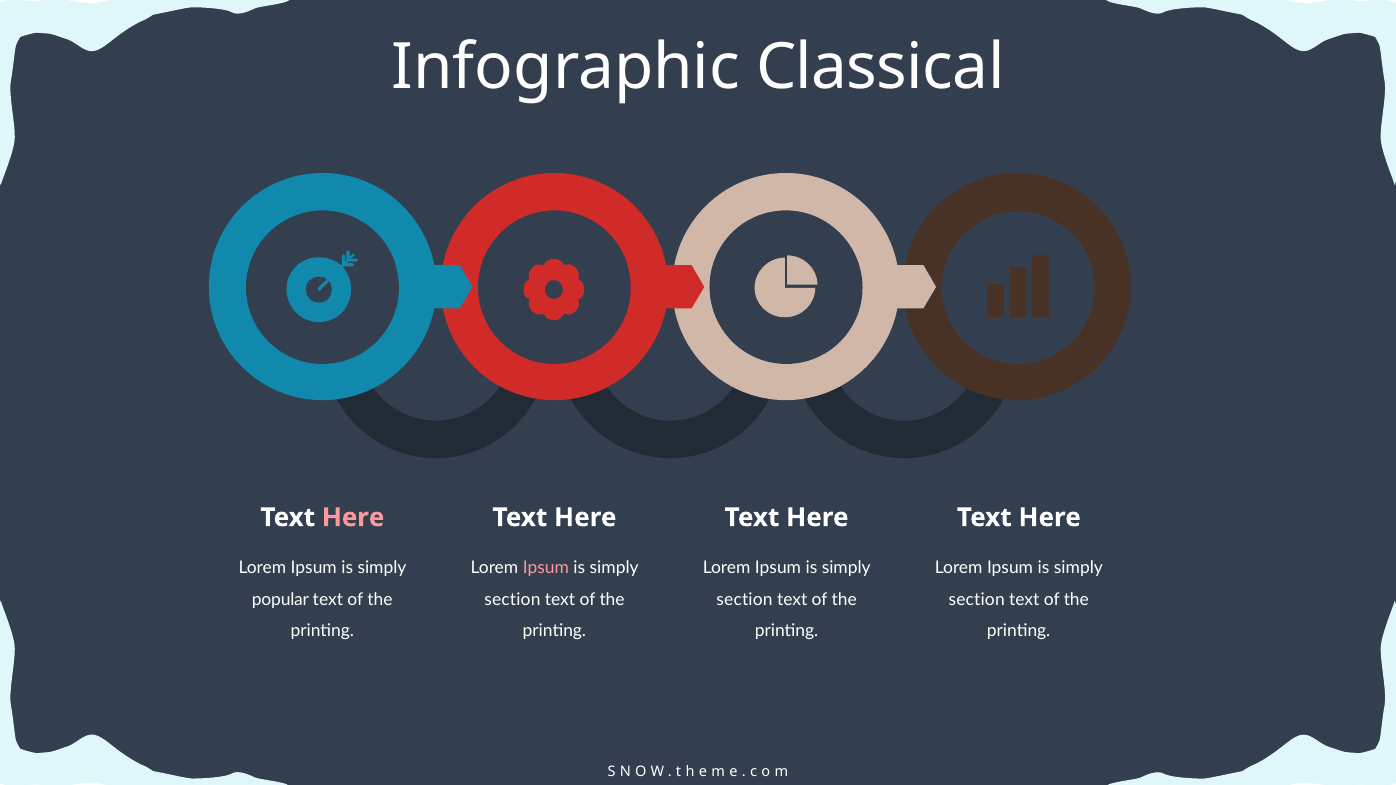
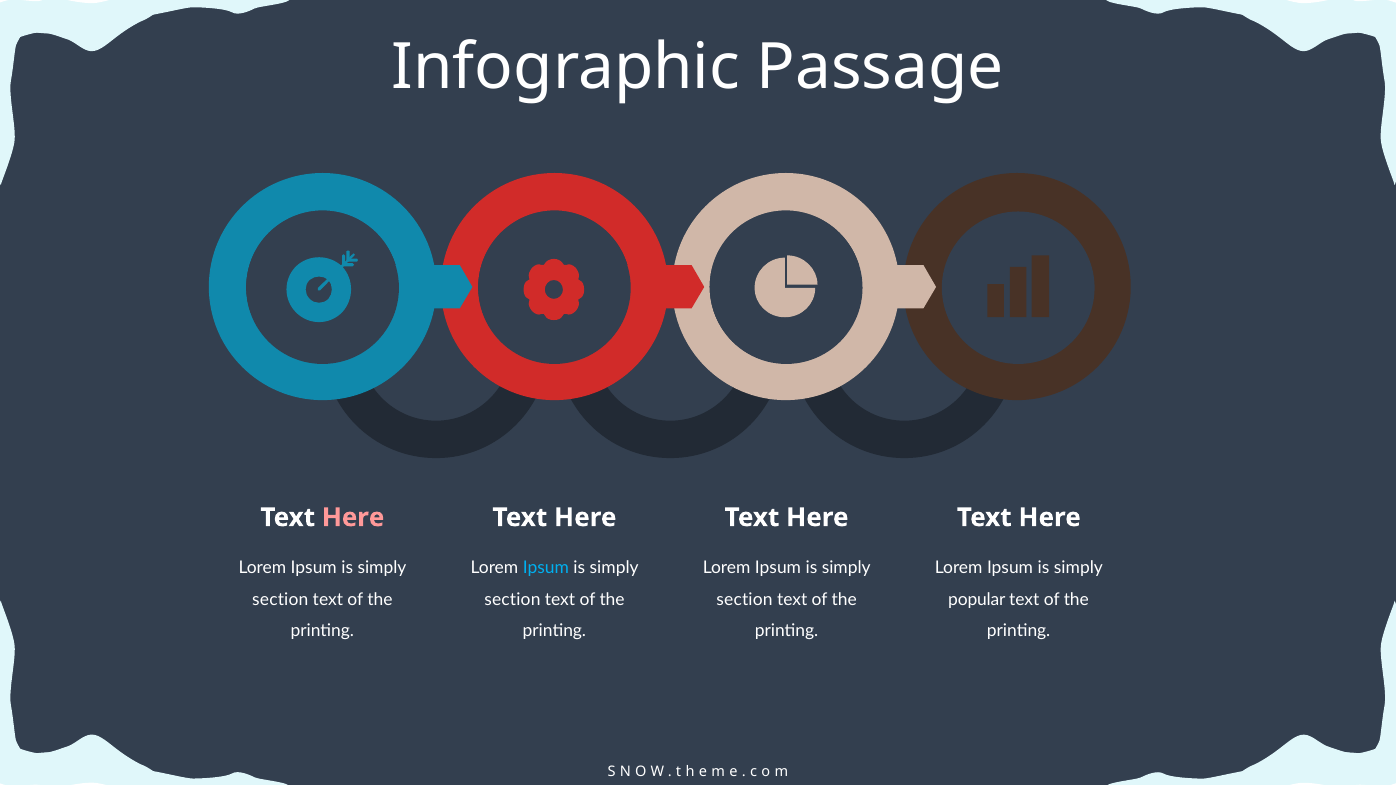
Classical: Classical -> Passage
Ipsum at (546, 568) colour: pink -> light blue
popular at (280, 600): popular -> section
section at (977, 600): section -> popular
